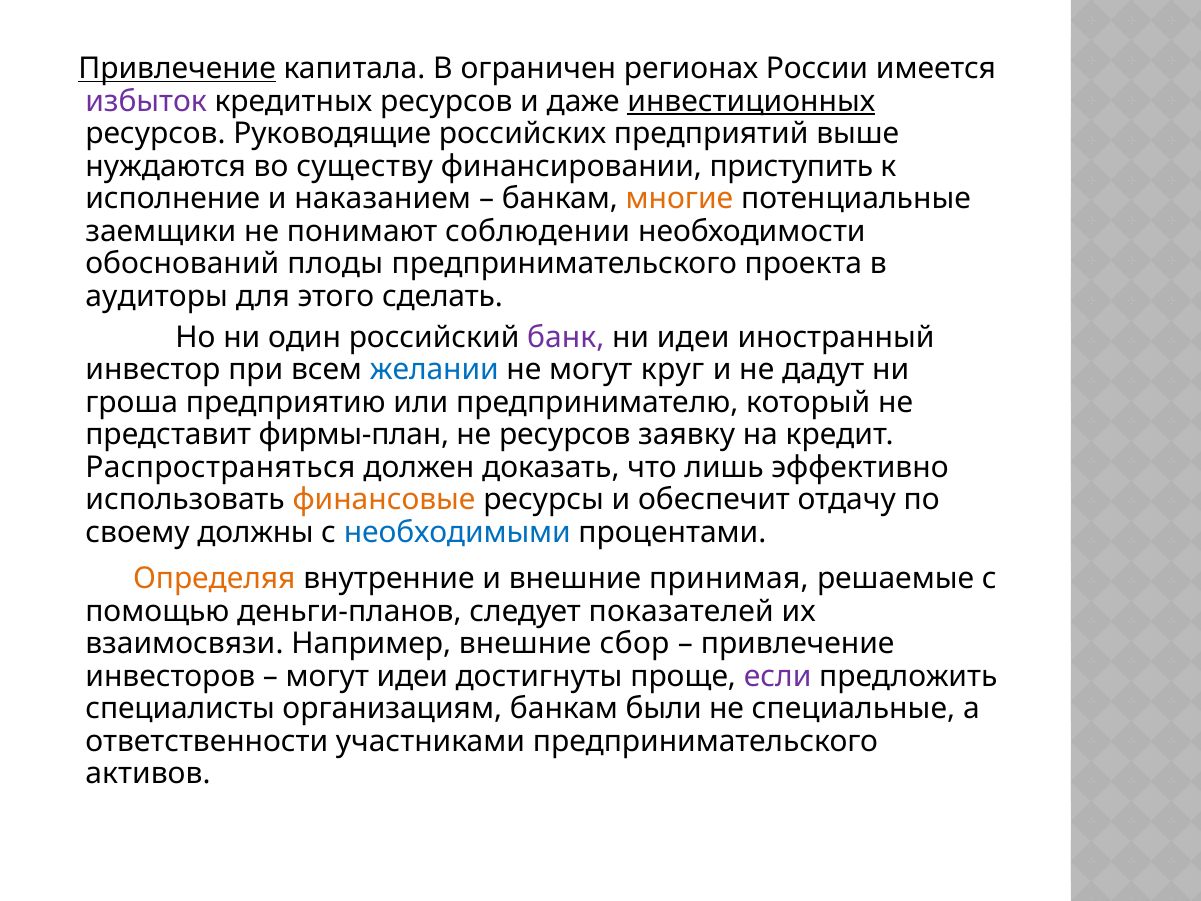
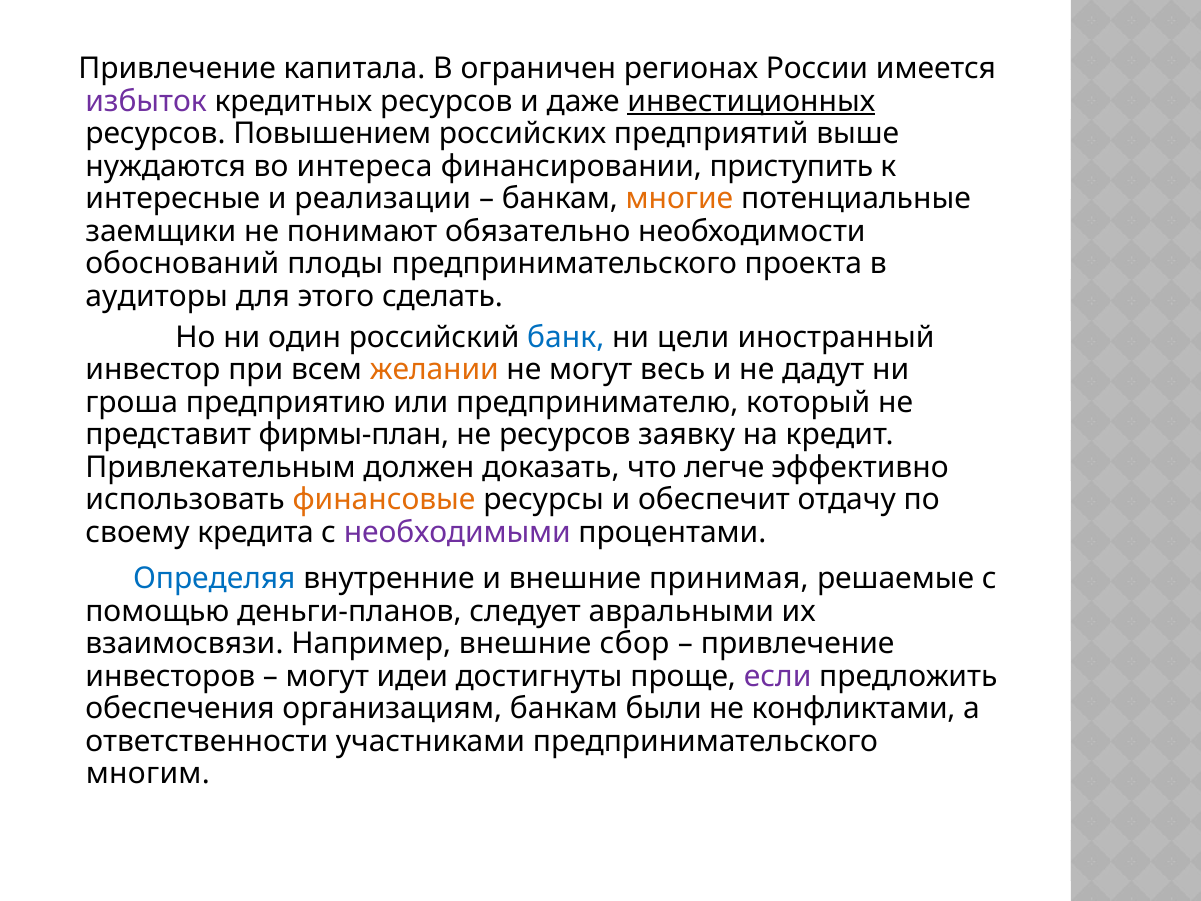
Привлечение at (177, 69) underline: present -> none
Руководящие: Руководящие -> Повышением
существу: существу -> интереса
исполнение: исполнение -> интересные
наказанием: наказанием -> реализации
соблюдении: соблюдении -> обязательно
банк colour: purple -> blue
ни идеи: идеи -> цели
желании colour: blue -> orange
круг: круг -> весь
Распространяться: Распространяться -> Привлекательным
лишь: лишь -> легче
должны: должны -> кредита
необходимыми colour: blue -> purple
Определяя colour: orange -> blue
показателей: показателей -> авральными
специалисты: специалисты -> обеспечения
специальные: специальные -> конфликтами
активов: активов -> многим
